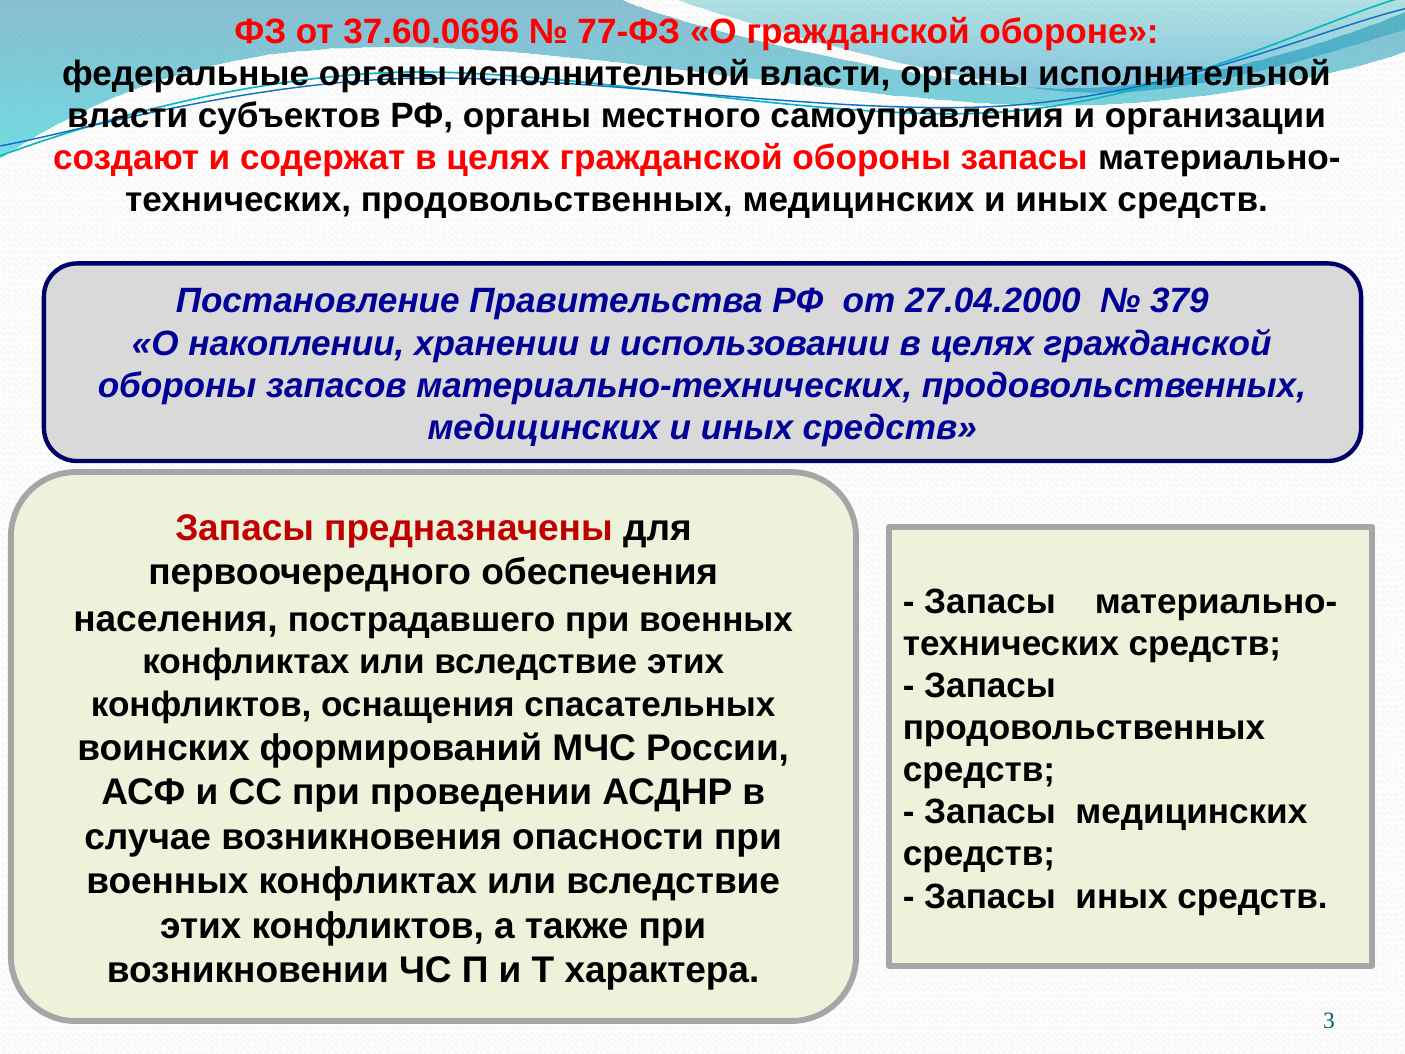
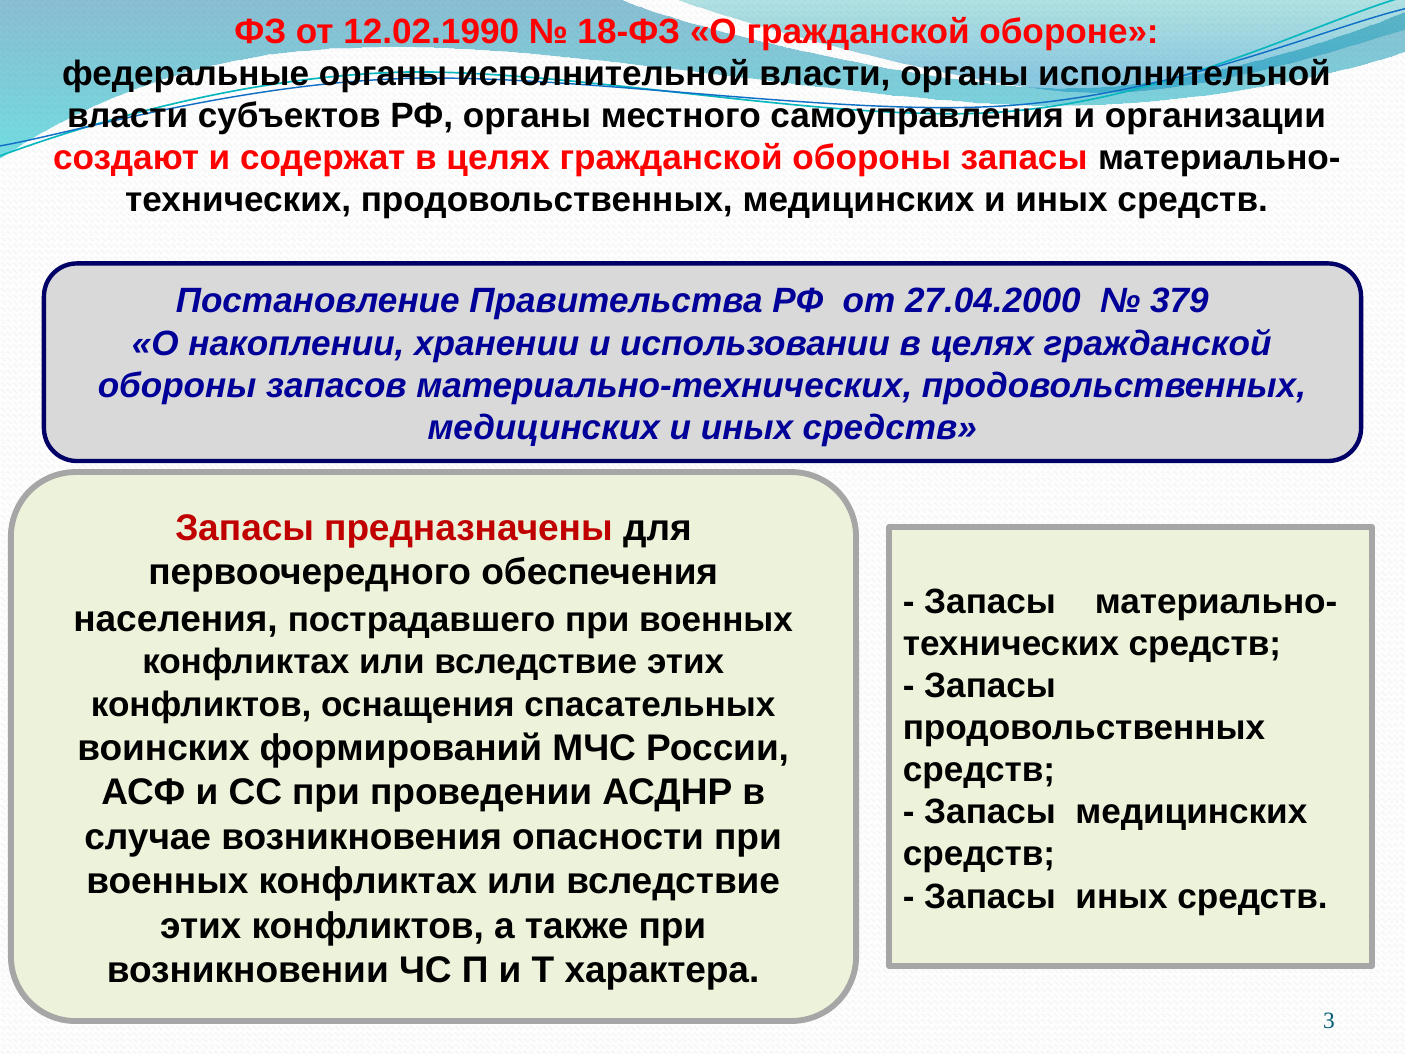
37.60.0696: 37.60.0696 -> 12.02.1990
77-ФЗ: 77-ФЗ -> 18-ФЗ
